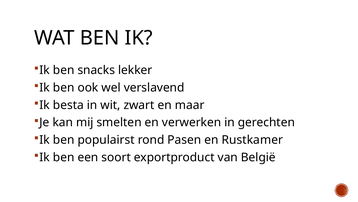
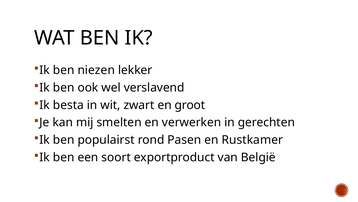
snacks: snacks -> niezen
maar: maar -> groot
